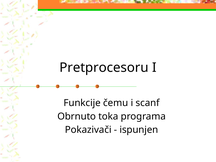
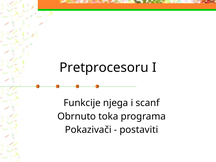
čemu: čemu -> njega
ispunjen: ispunjen -> postaviti
